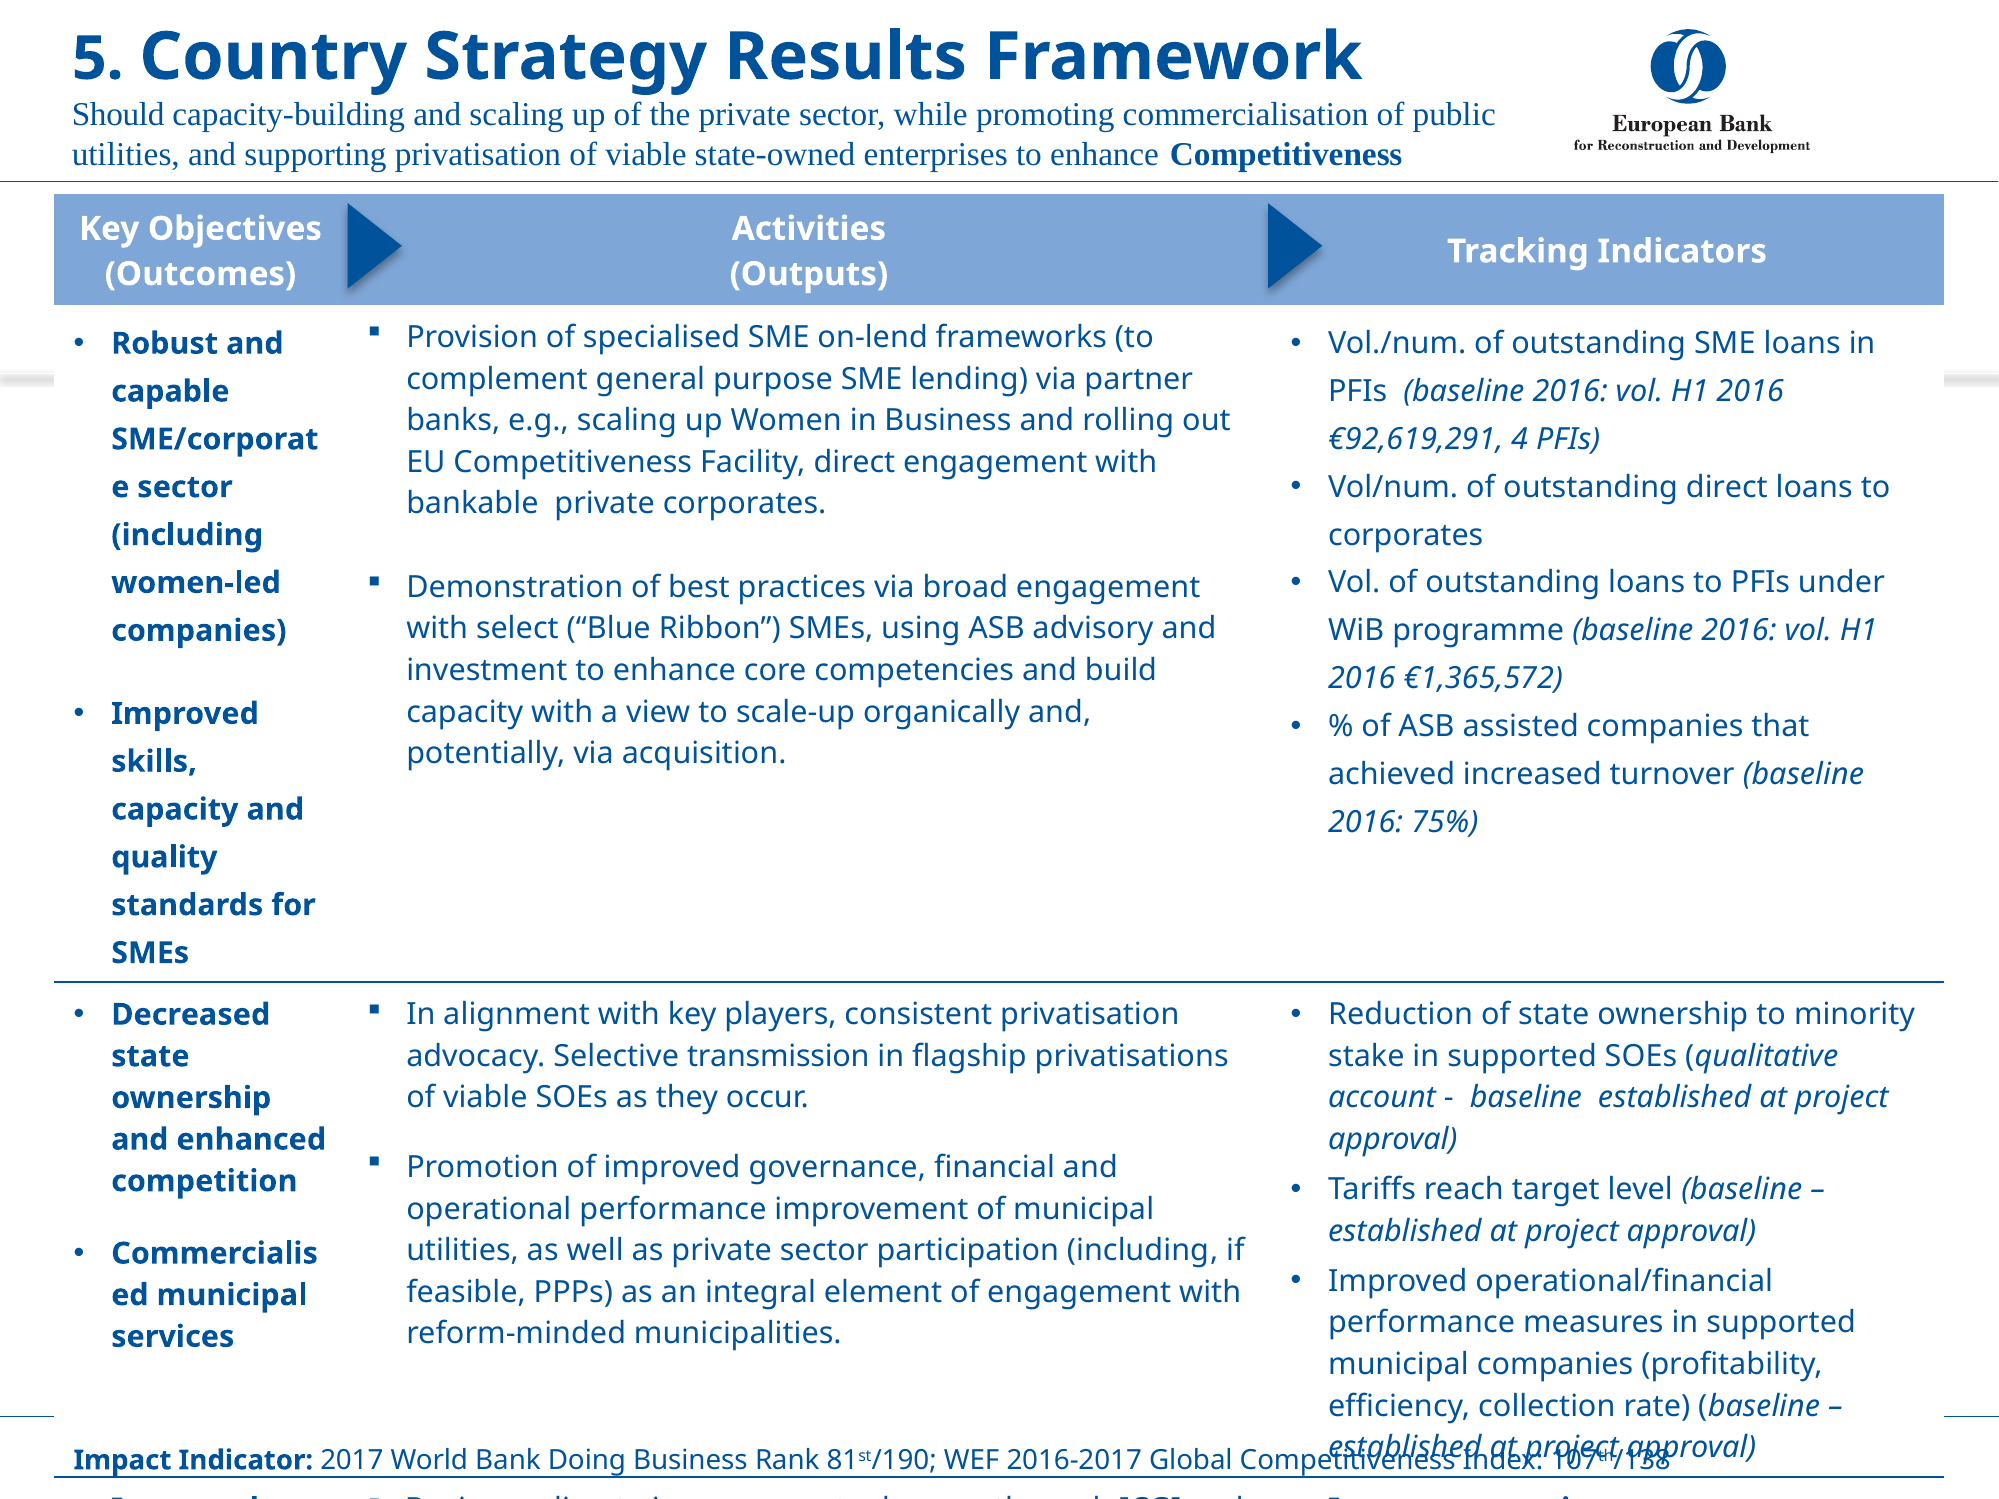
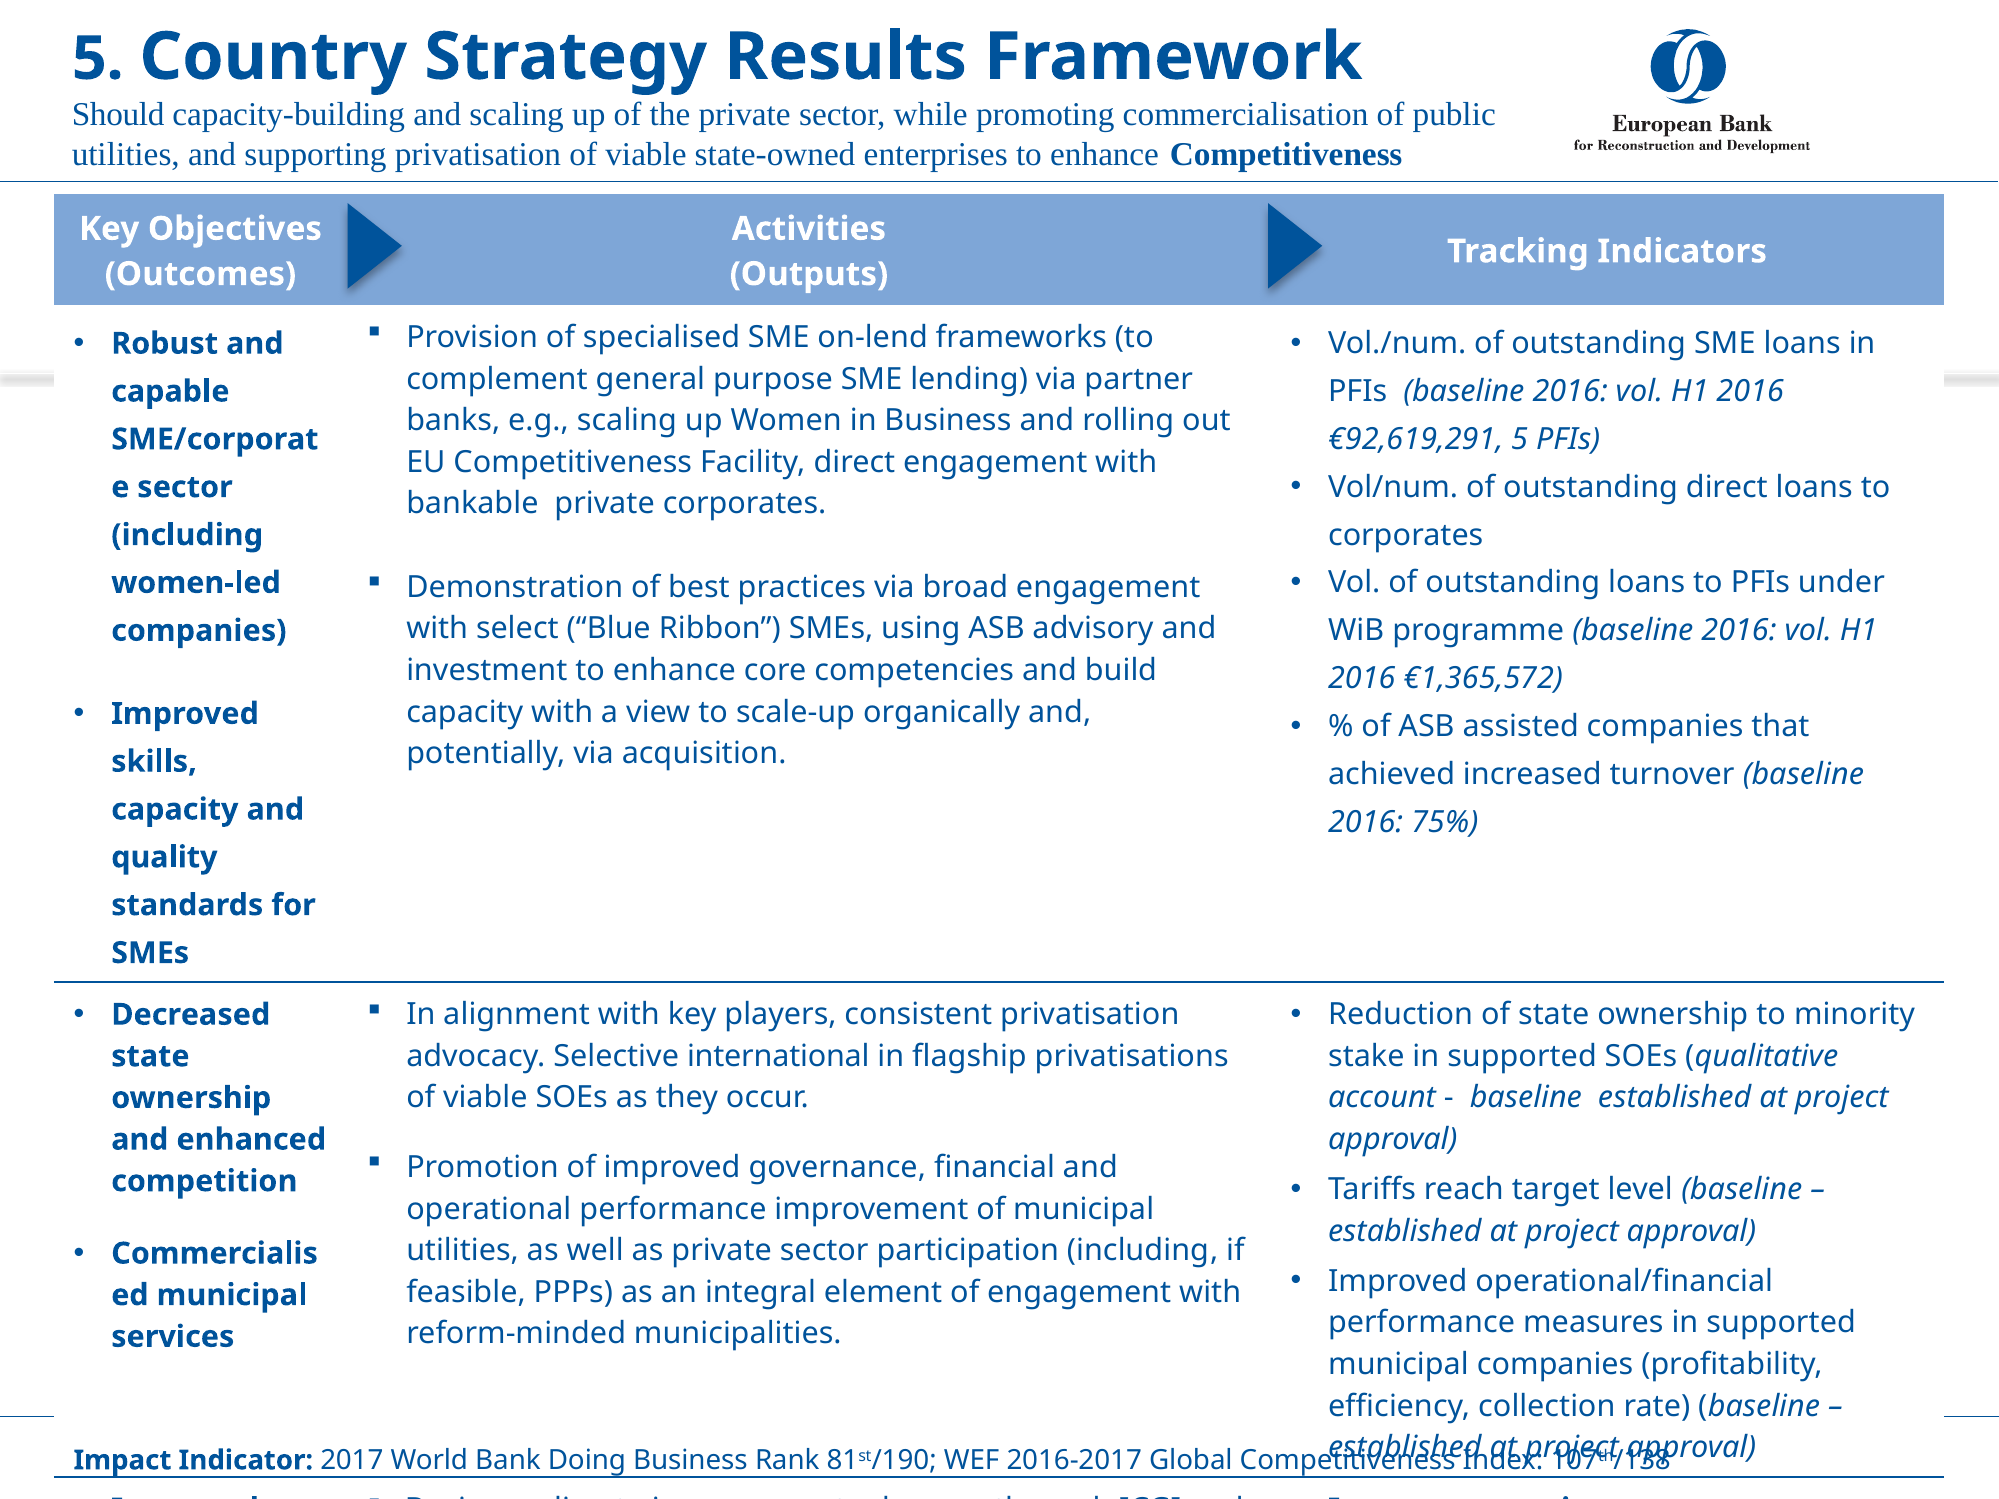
€92,619,291 4: 4 -> 5
transmission: transmission -> international
